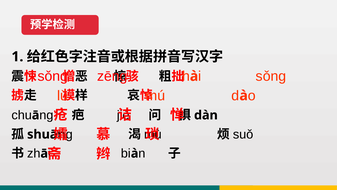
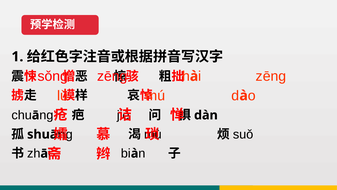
sǒng at (271, 76): sǒng -> zēng
